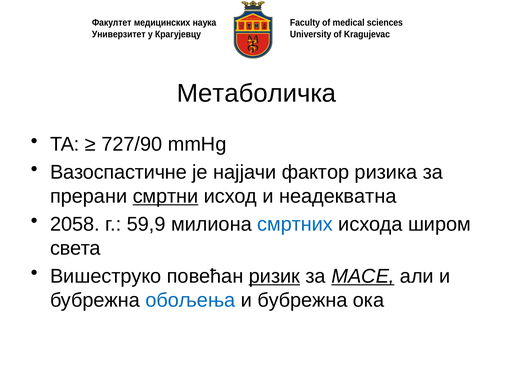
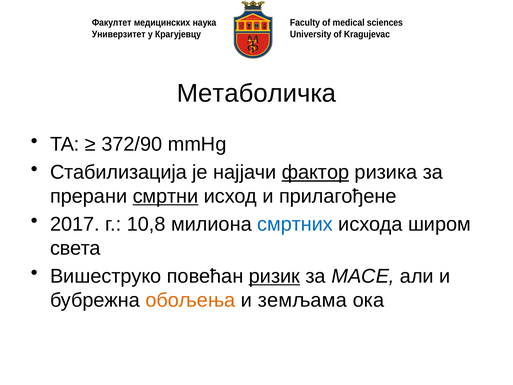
727/90: 727/90 -> 372/90
Вазоспастичне: Вазоспастичне -> Стабилизација
фактор underline: none -> present
неадекватна: неадекватна -> прилагођене
2058: 2058 -> 2017
59,9: 59,9 -> 10,8
MACE underline: present -> none
обољења colour: blue -> orange
бубрежна at (303, 300): бубрежна -> земљама
